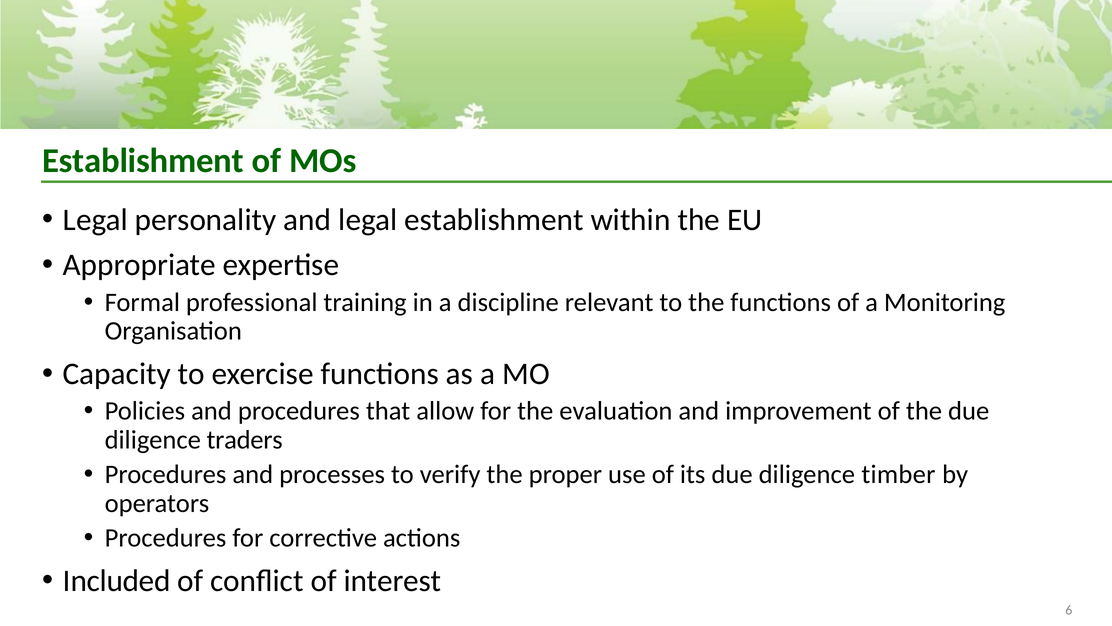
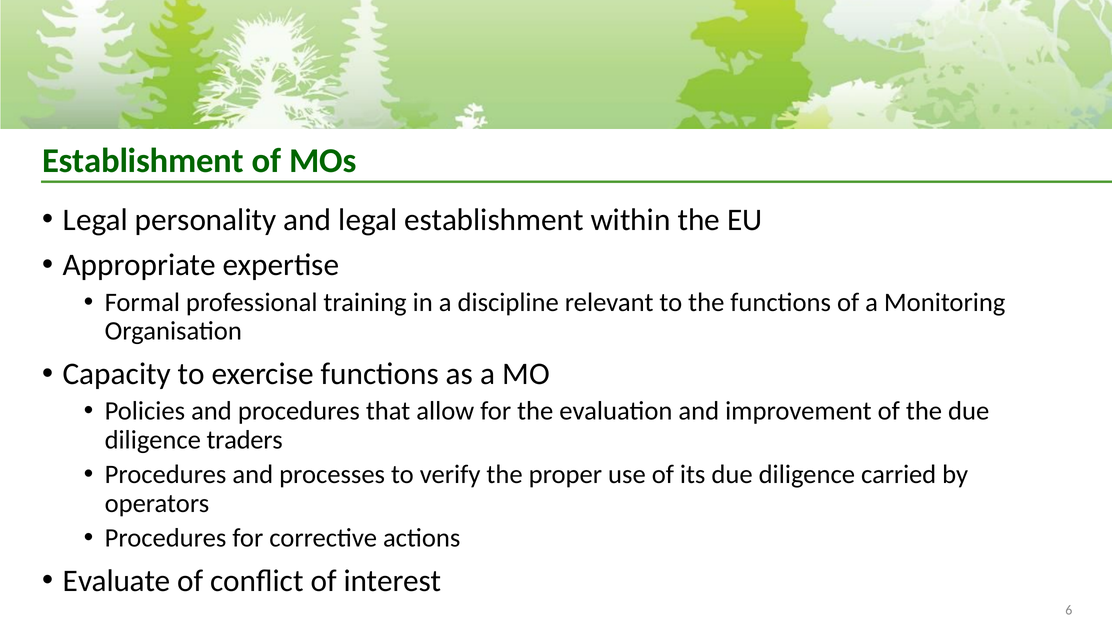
timber: timber -> carried
Included: Included -> Evaluate
